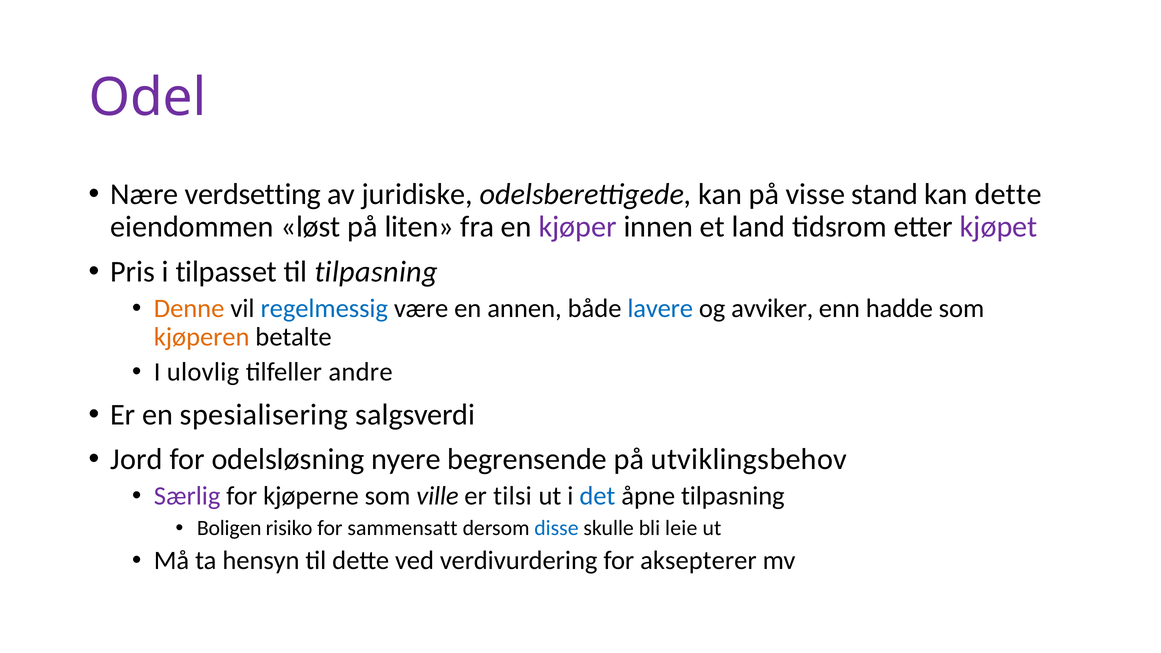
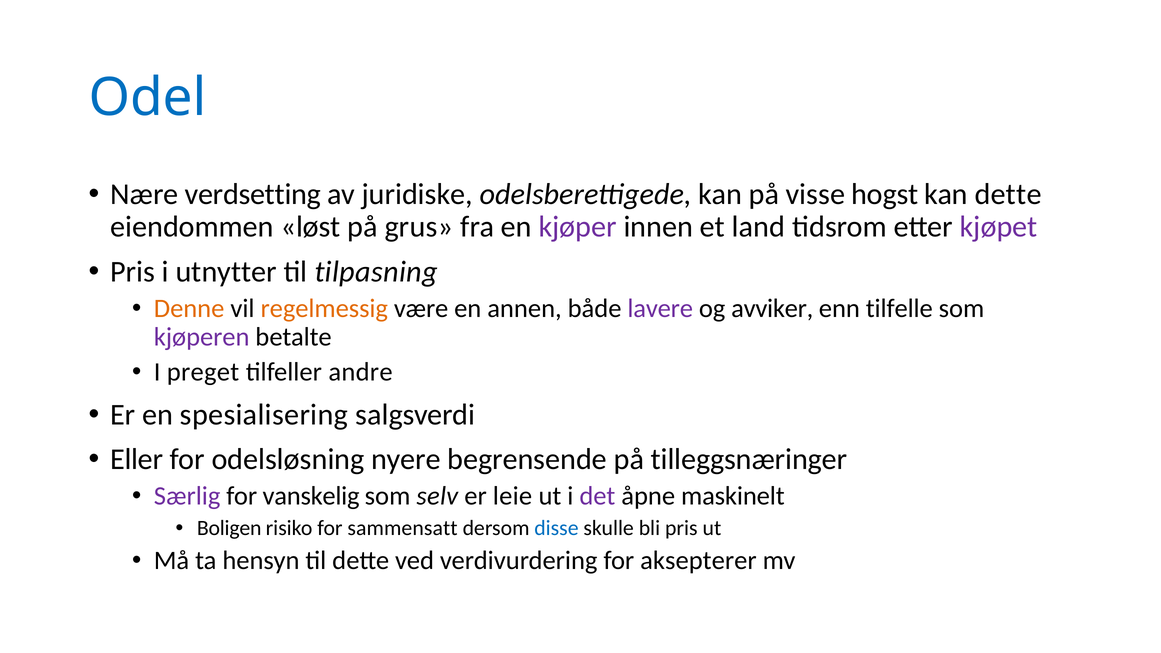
Odel colour: purple -> blue
stand: stand -> hogst
liten: liten -> grus
tilpasset: tilpasset -> utnytter
regelmessig colour: blue -> orange
lavere colour: blue -> purple
hadde: hadde -> tilfelle
kjøperen colour: orange -> purple
ulovlig: ulovlig -> preget
Jord: Jord -> Eller
utviklingsbehov: utviklingsbehov -> tilleggsnæringer
kjøperne: kjøperne -> vanskelig
ville: ville -> selv
tilsi: tilsi -> leie
det colour: blue -> purple
åpne tilpasning: tilpasning -> maskinelt
bli leie: leie -> pris
